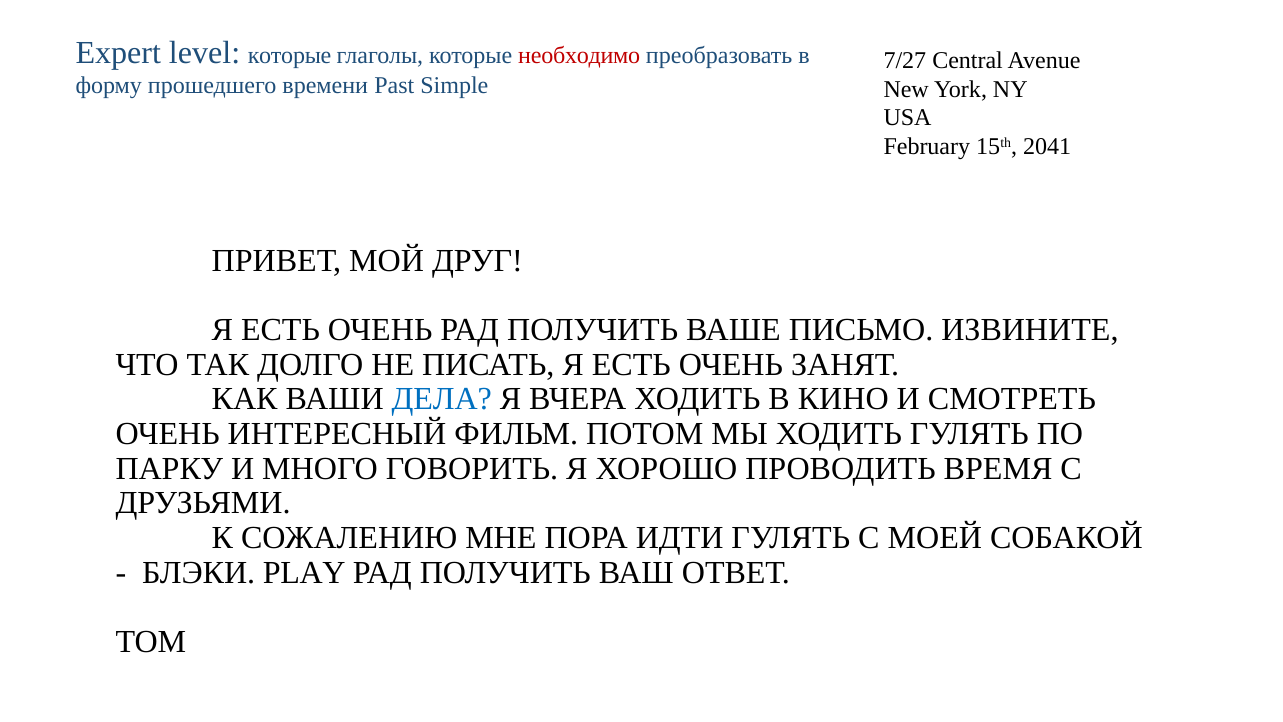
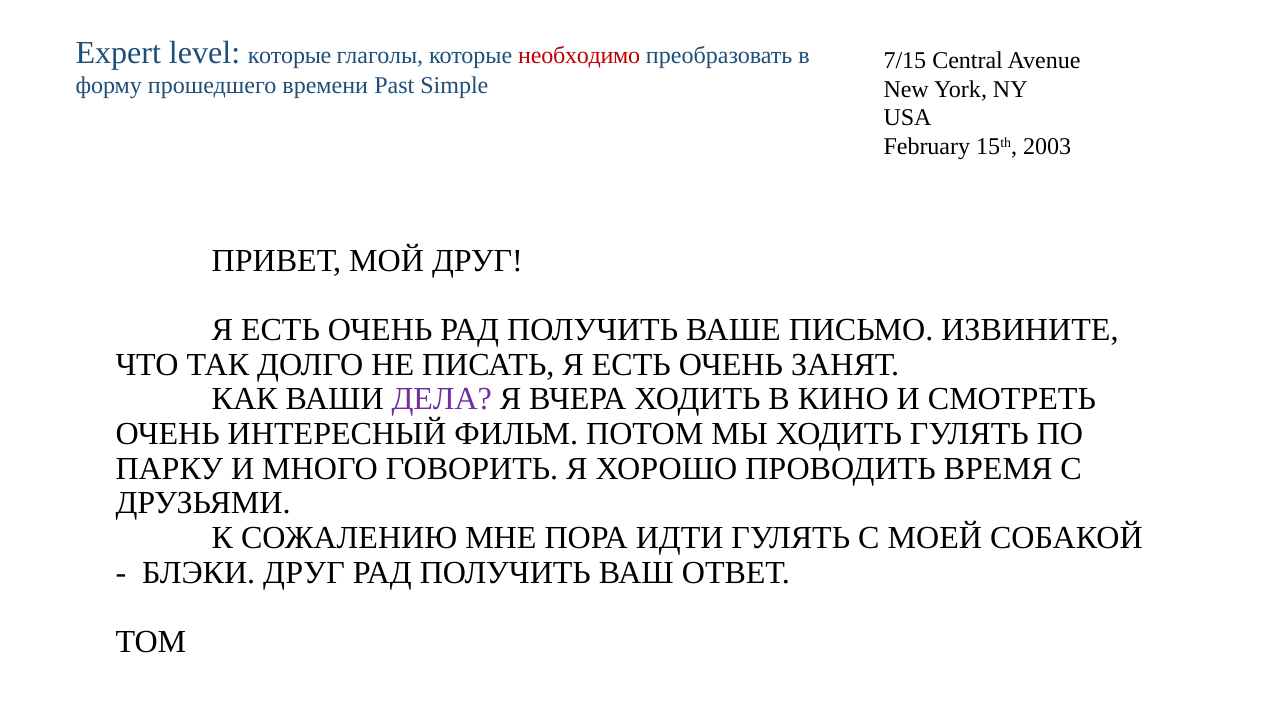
7/27: 7/27 -> 7/15
2041: 2041 -> 2003
ДЕЛА colour: blue -> purple
БЛЭКИ PLAY: PLAY -> ДРУГ
